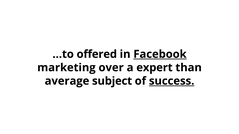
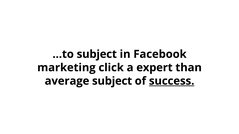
…to offered: offered -> subject
Facebook underline: present -> none
over: over -> click
